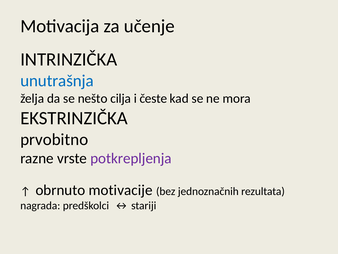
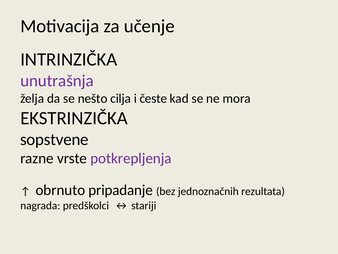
unutrašnja colour: blue -> purple
prvobitno: prvobitno -> sopstvene
motivacije: motivacije -> pripadanje
